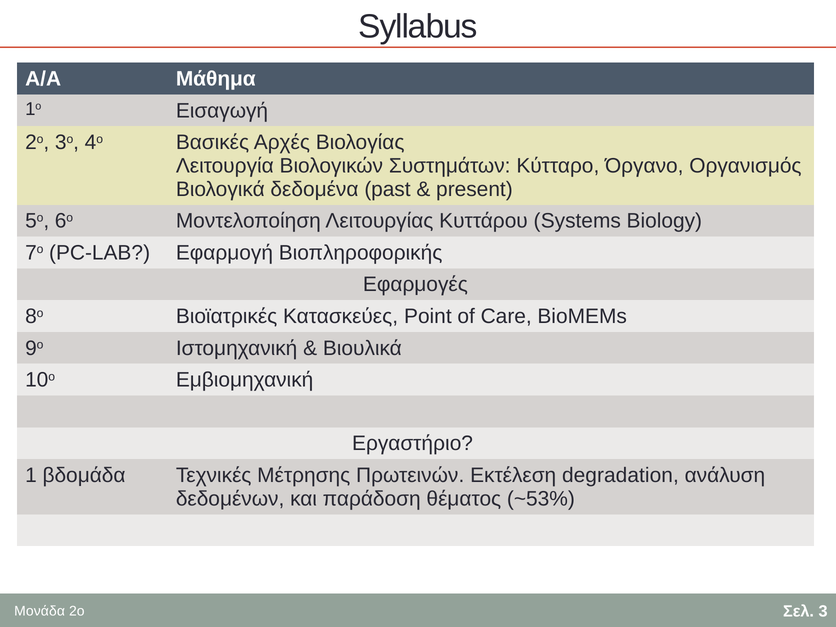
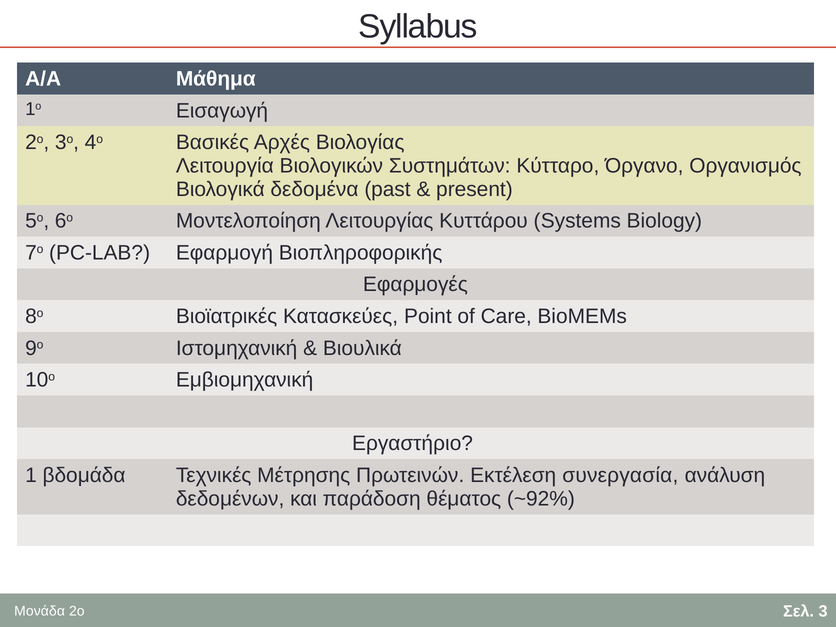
degradation: degradation -> συνεργασία
~53%: ~53% -> ~92%
